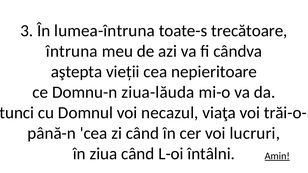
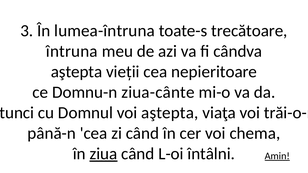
ziua-lăuda: ziua-lăuda -> ziua-cânte
voi necazul: necazul -> aştepta
lucruri: lucruri -> chema
ziua underline: none -> present
